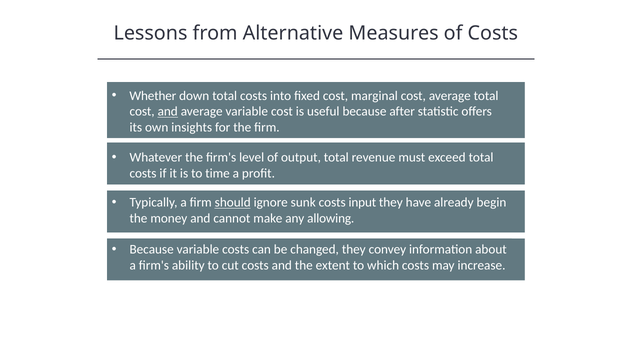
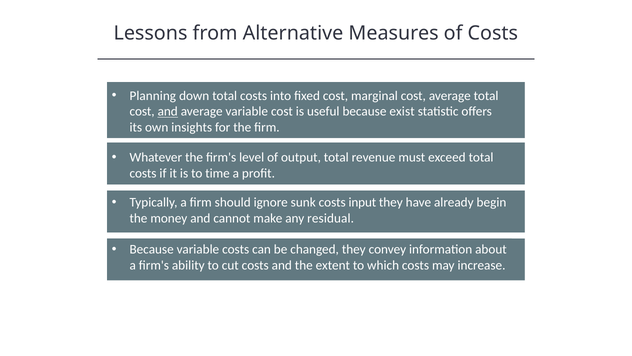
Whether: Whether -> Planning
after: after -> exist
should underline: present -> none
allowing: allowing -> residual
